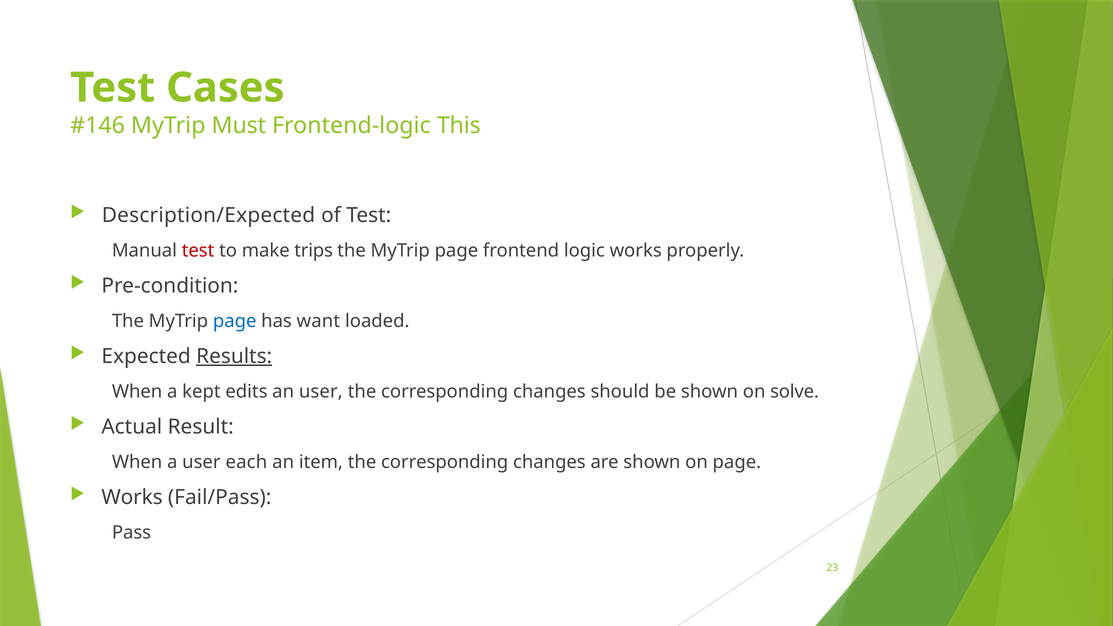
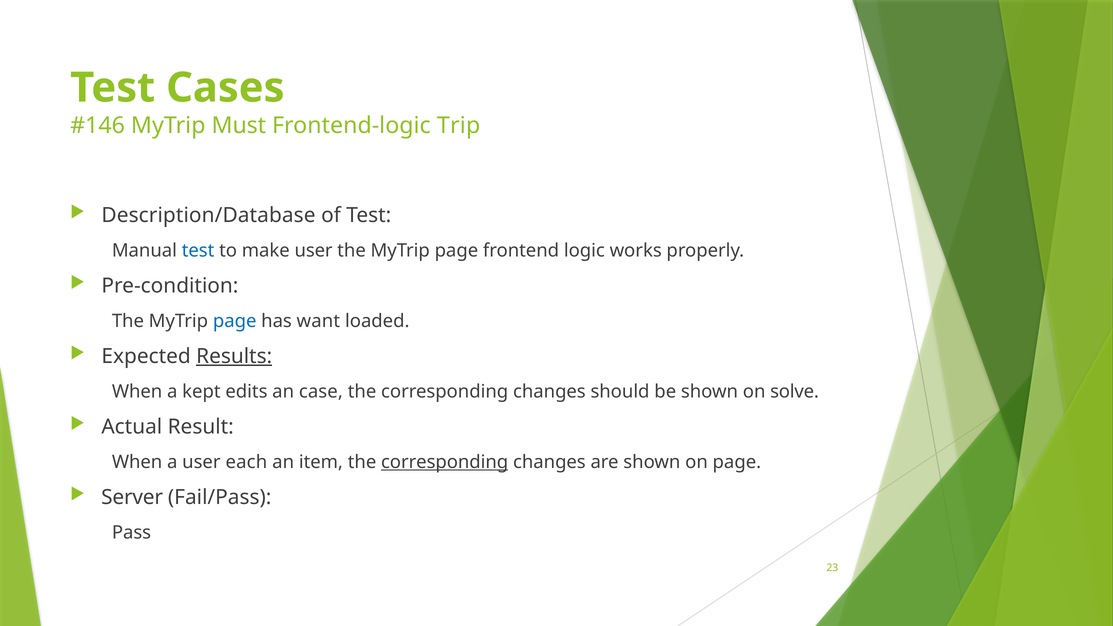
This: This -> Trip
Description/Expected: Description/Expected -> Description/Database
test at (198, 250) colour: red -> blue
make trips: trips -> user
an user: user -> case
corresponding at (445, 462) underline: none -> present
Works at (132, 497): Works -> Server
